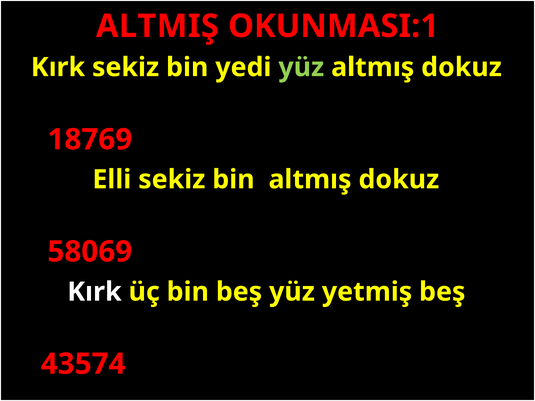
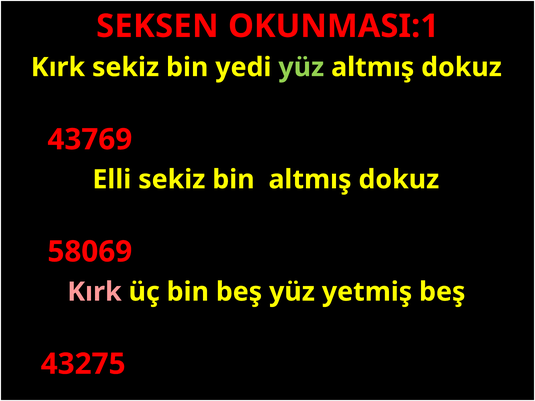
ALTMIŞ: ALTMIŞ -> SEKSEN
18769: 18769 -> 43769
Kırk at (94, 292) colour: white -> pink
43574: 43574 -> 43275
